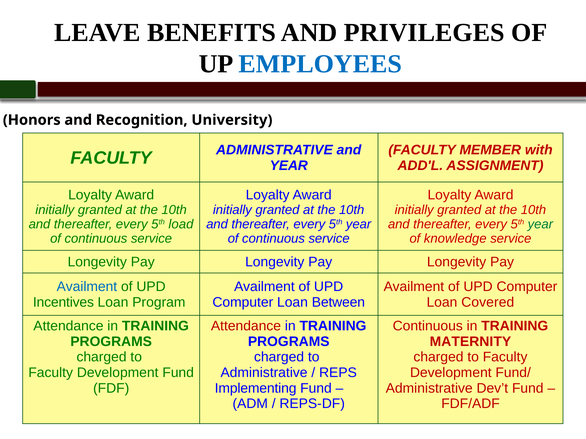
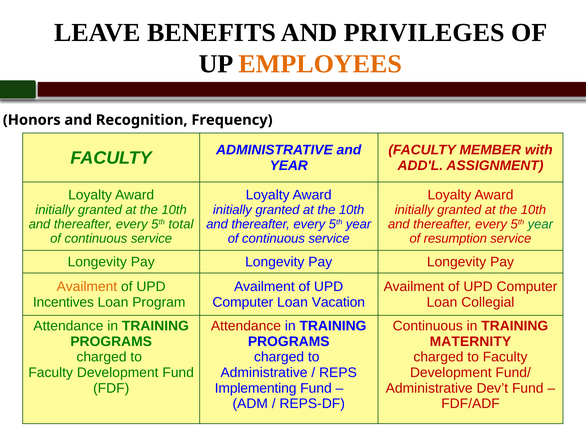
EMPLOYEES colour: blue -> orange
University: University -> Frequency
load: load -> total
knowledge: knowledge -> resumption
Availment at (87, 287) colour: blue -> orange
Between: Between -> Vacation
Covered: Covered -> Collegial
